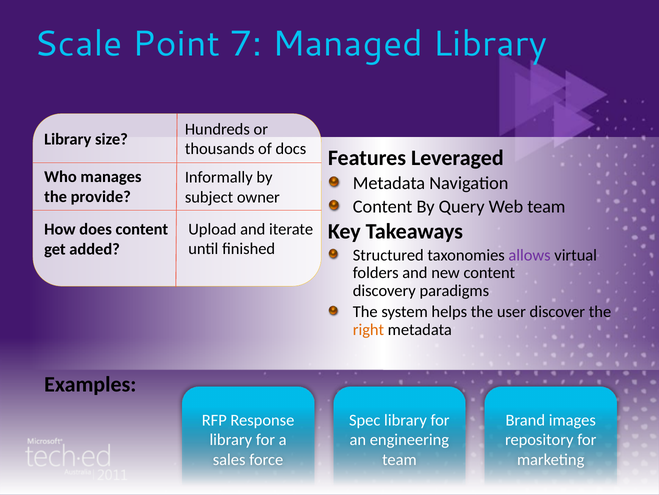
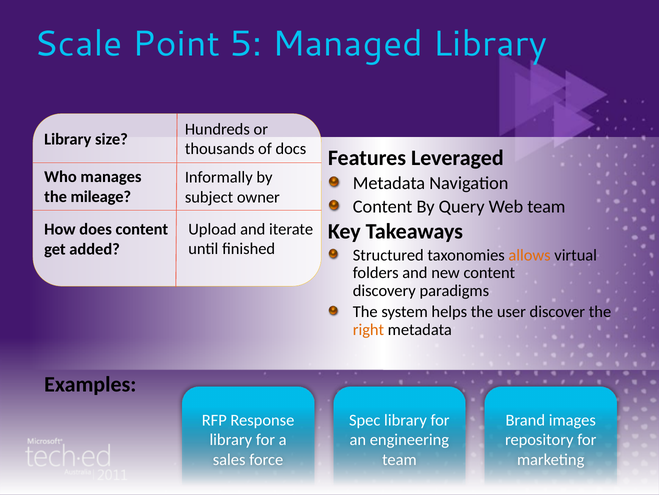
7: 7 -> 5
provide: provide -> mileage
allows colour: purple -> orange
